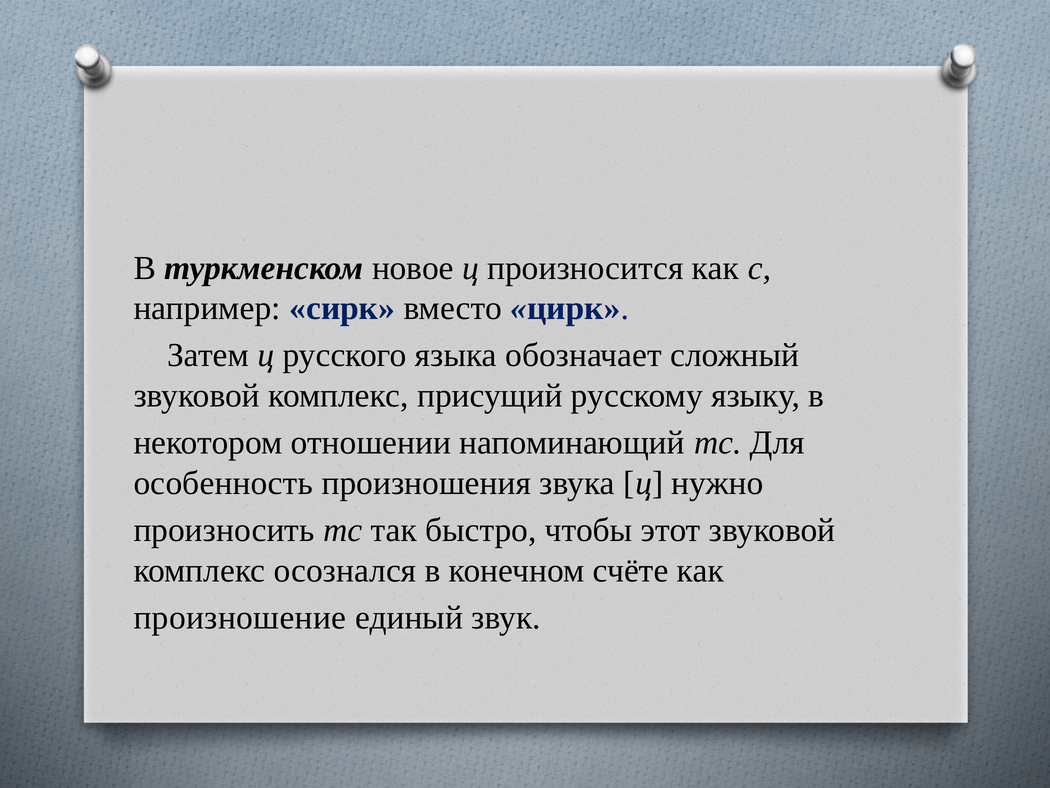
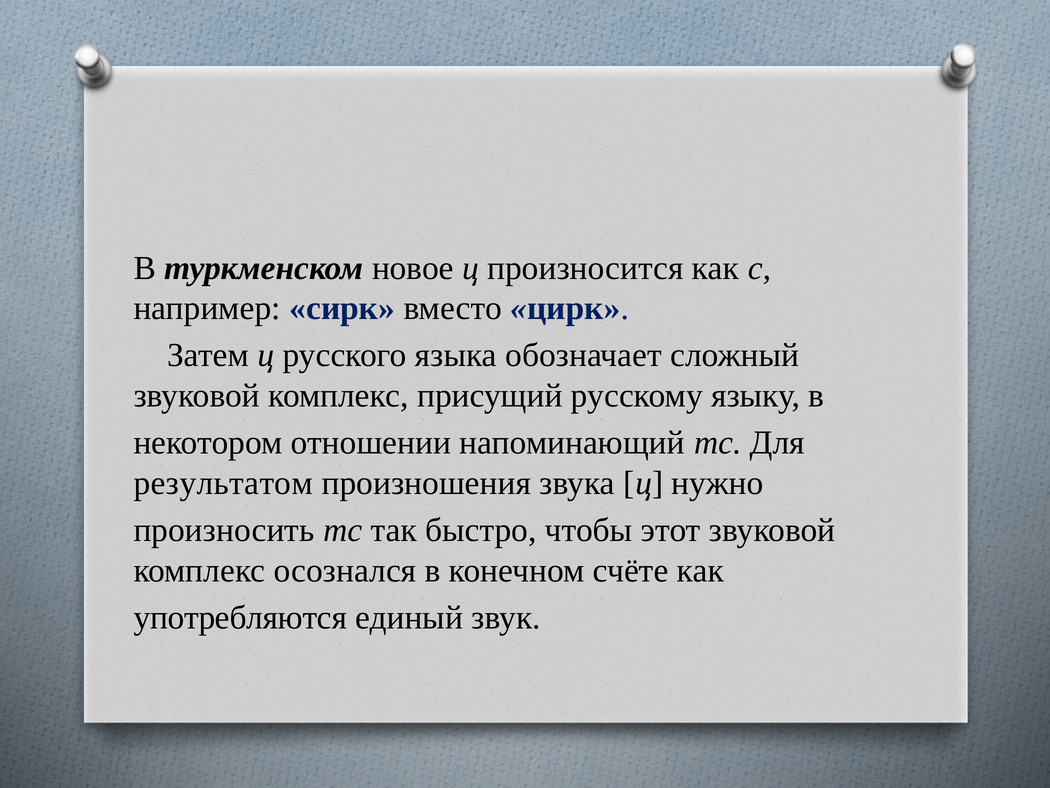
особенность: особенность -> результатом
произношение: произношение -> употребляются
